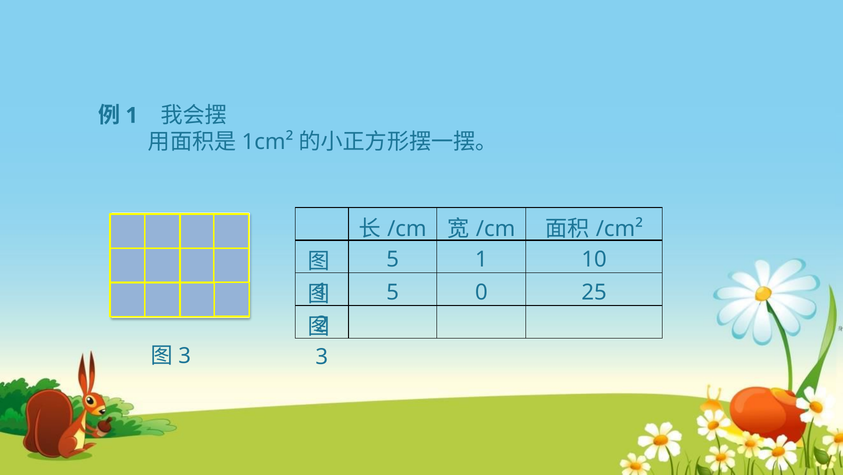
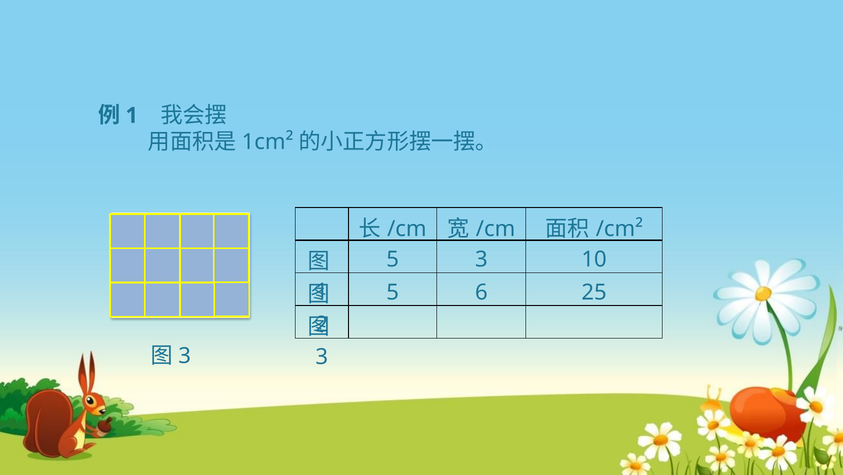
5 1: 1 -> 3
0: 0 -> 6
